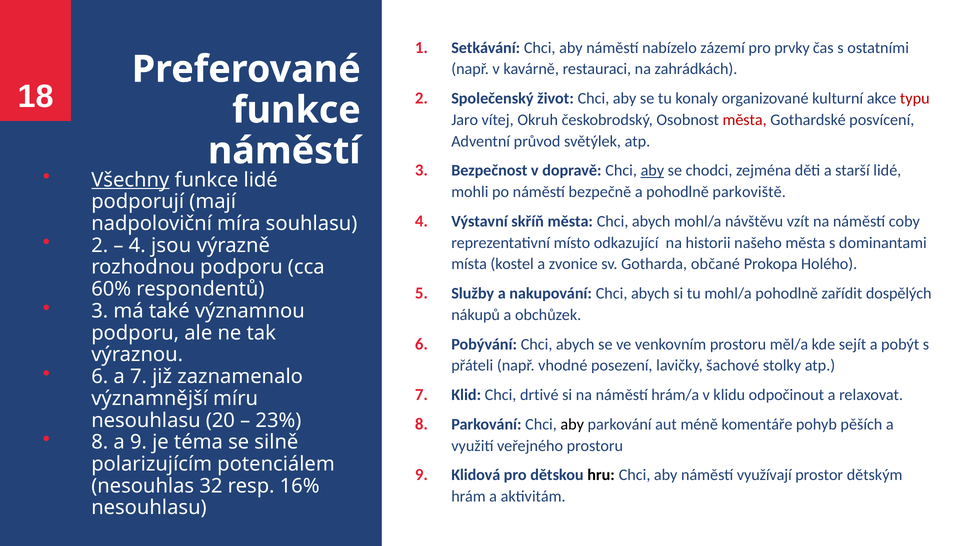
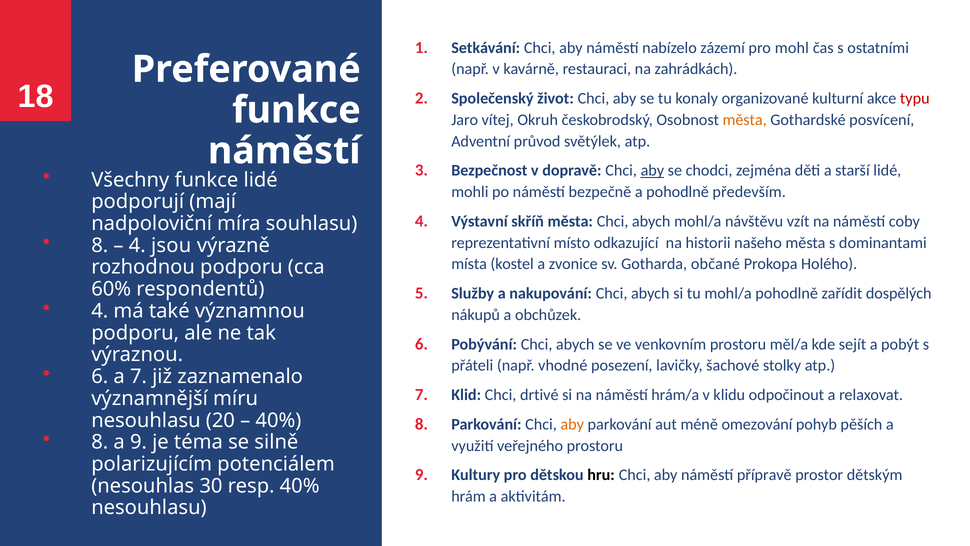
prvky: prvky -> mohl
města at (745, 120) colour: red -> orange
Všechny underline: present -> none
parkoviště: parkoviště -> především
2 at (100, 245): 2 -> 8
3 at (100, 311): 3 -> 4
23% at (278, 420): 23% -> 40%
aby at (572, 424) colour: black -> orange
komentáře: komentáře -> omezování
Klidová: Klidová -> Kultury
využívají: využívají -> přípravě
32: 32 -> 30
resp 16%: 16% -> 40%
